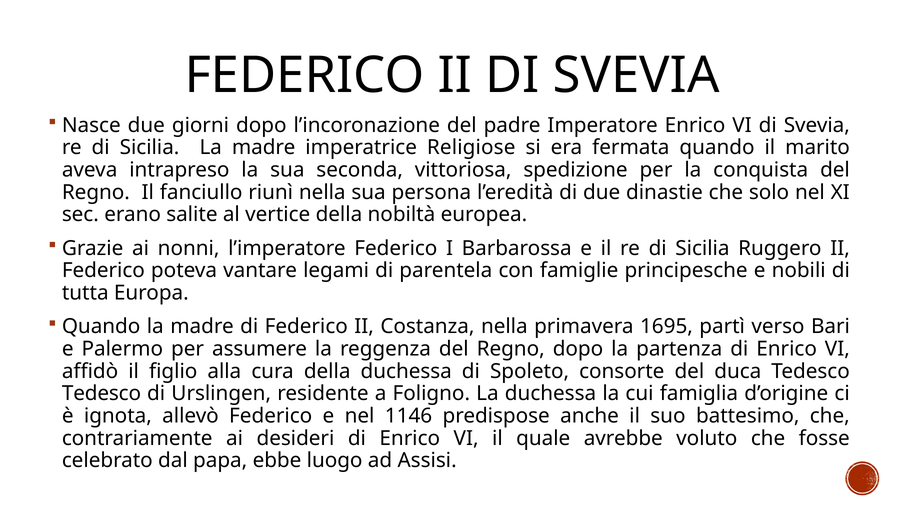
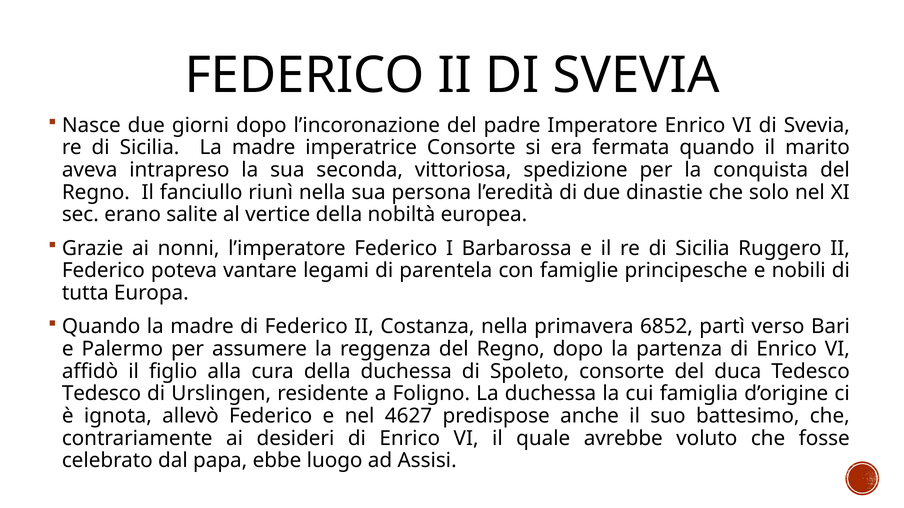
imperatrice Religiose: Religiose -> Consorte
1695: 1695 -> 6852
1146: 1146 -> 4627
